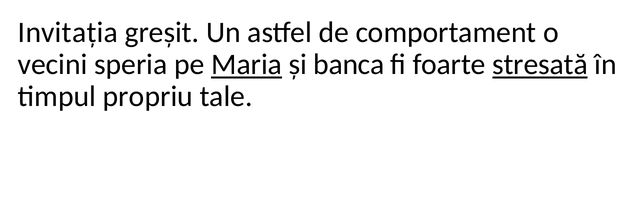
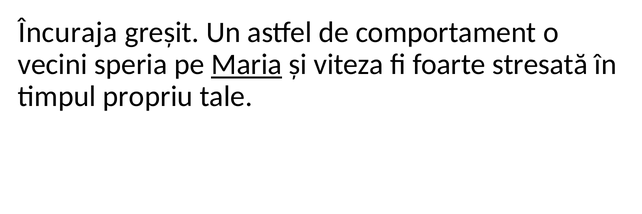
Invitația: Invitația -> Încuraja
banca: banca -> viteza
stresată underline: present -> none
